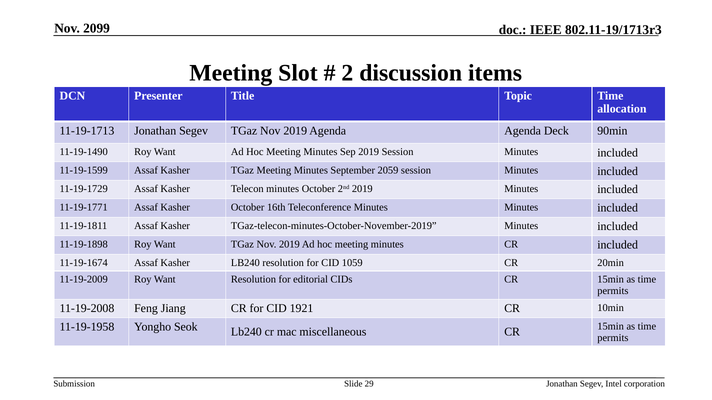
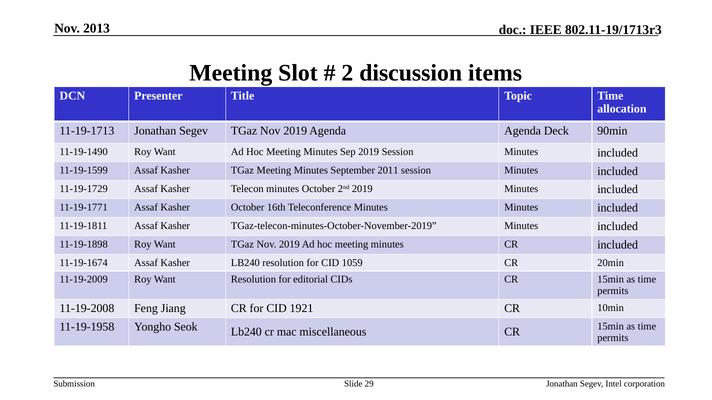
2099: 2099 -> 2013
2059: 2059 -> 2011
